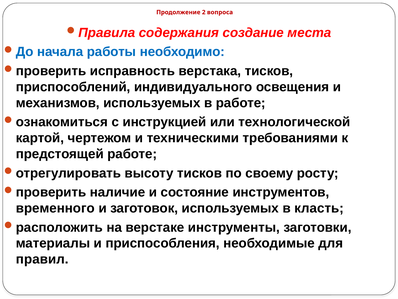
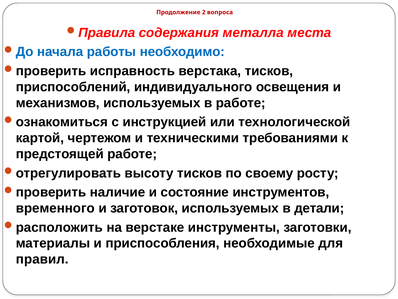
создание: создание -> металла
класть: класть -> детали
